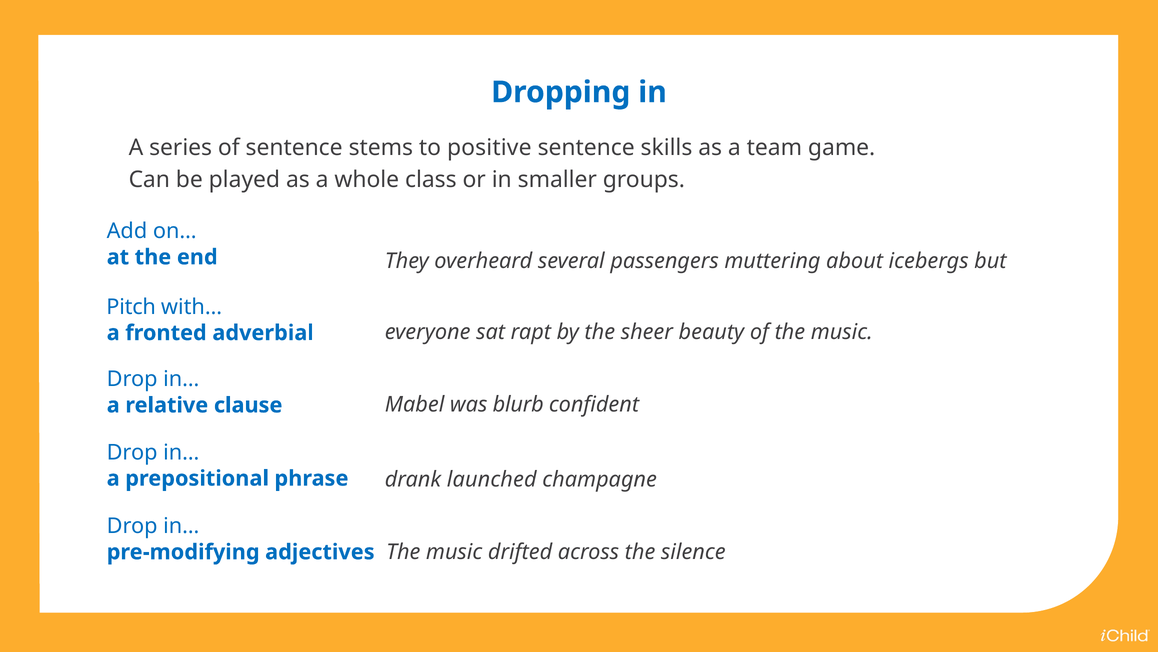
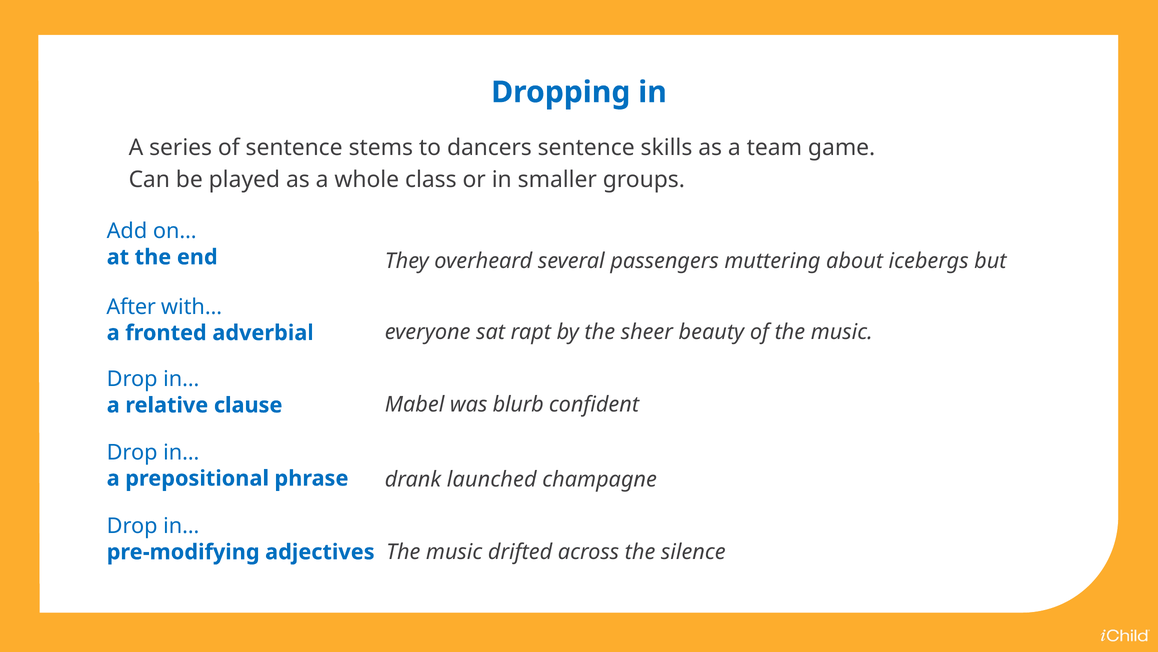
positive: positive -> dancers
Pitch: Pitch -> After
